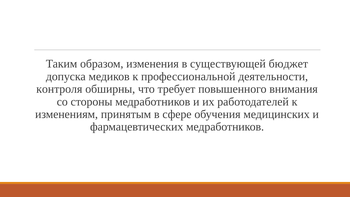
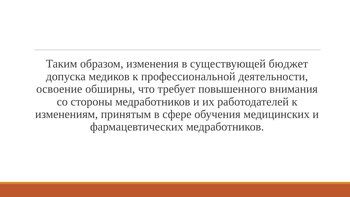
контроля: контроля -> освоение
